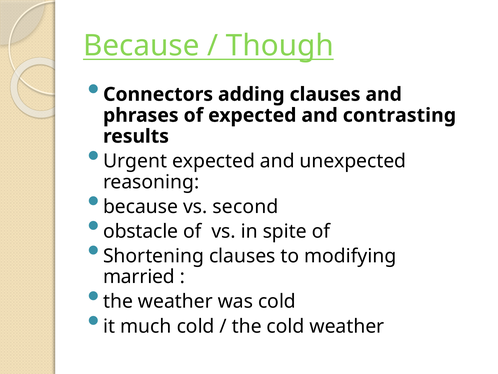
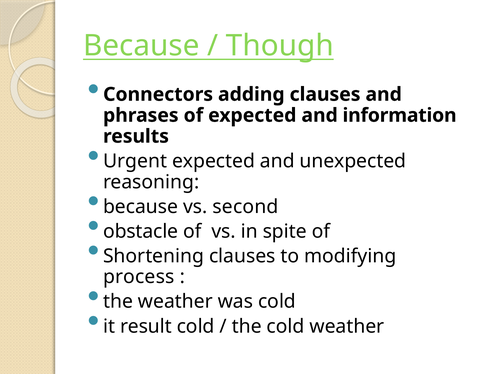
contrasting: contrasting -> information
married: married -> process
much: much -> result
